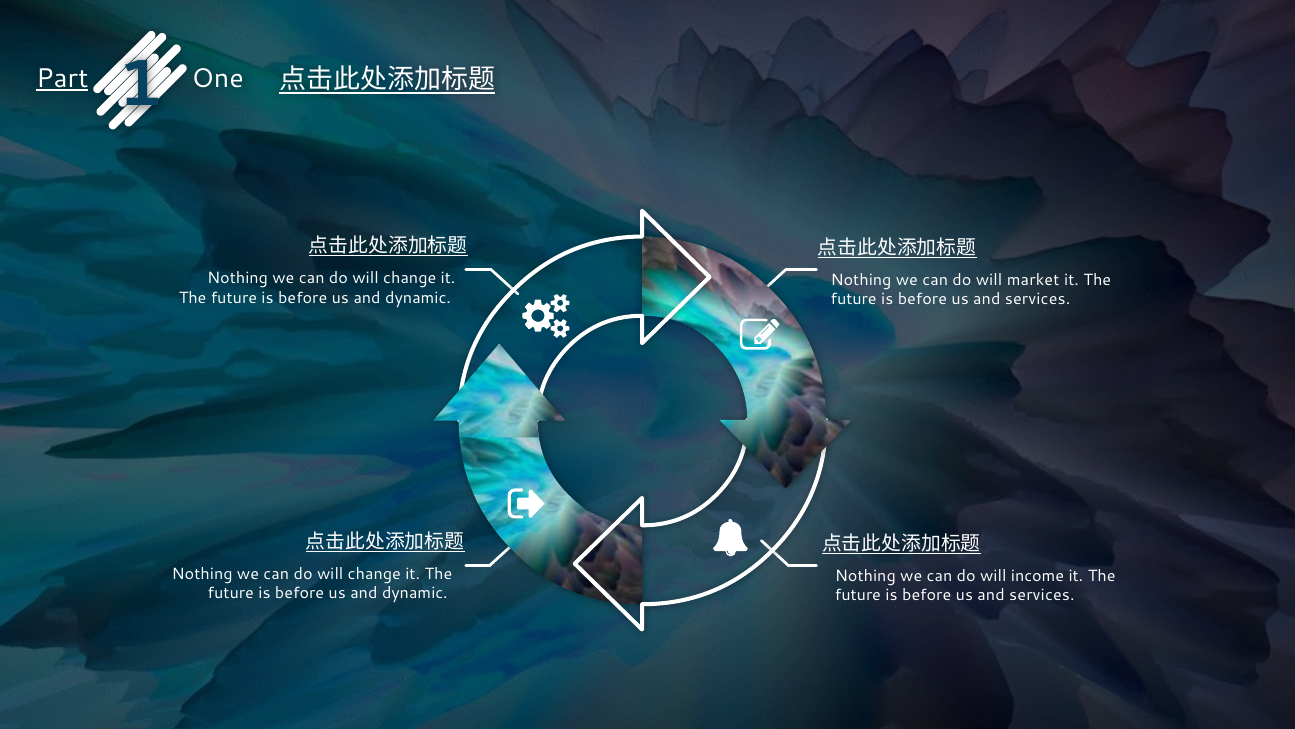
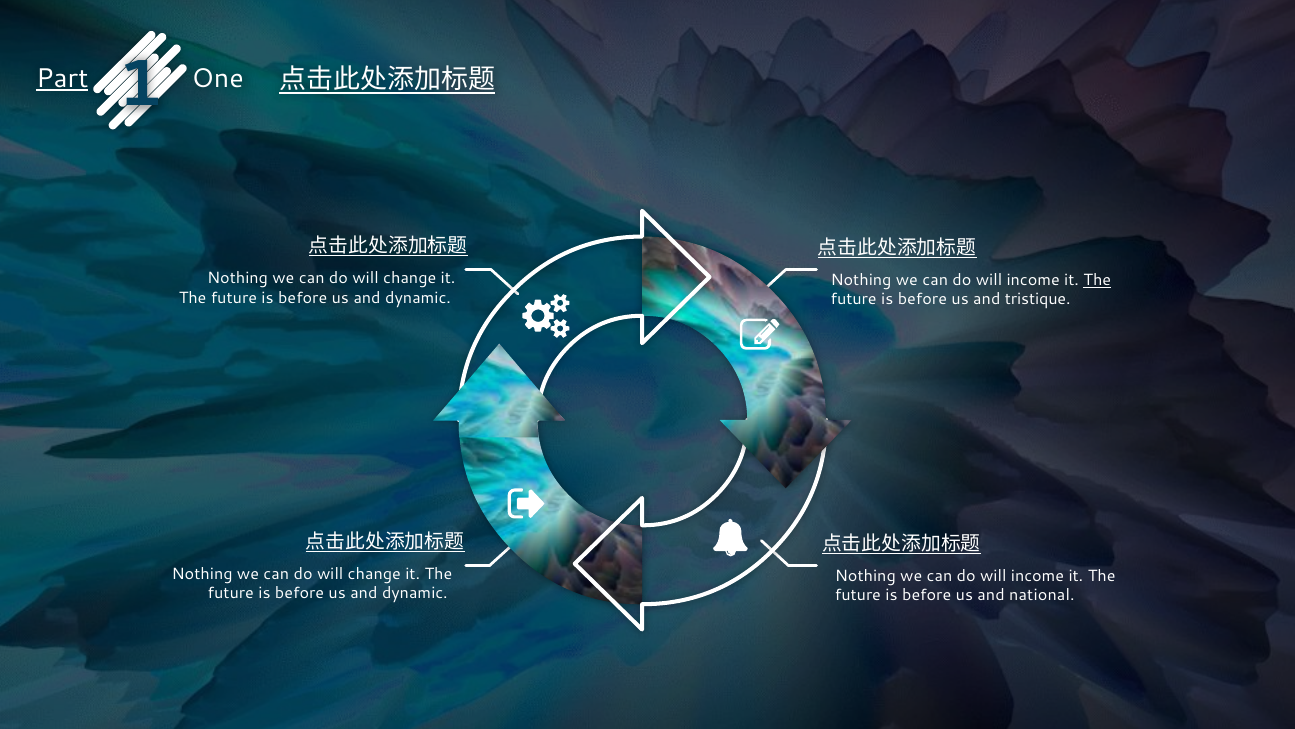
market at (1033, 280): market -> income
The at (1097, 280) underline: none -> present
services at (1038, 299): services -> tristique
services at (1042, 595): services -> national
